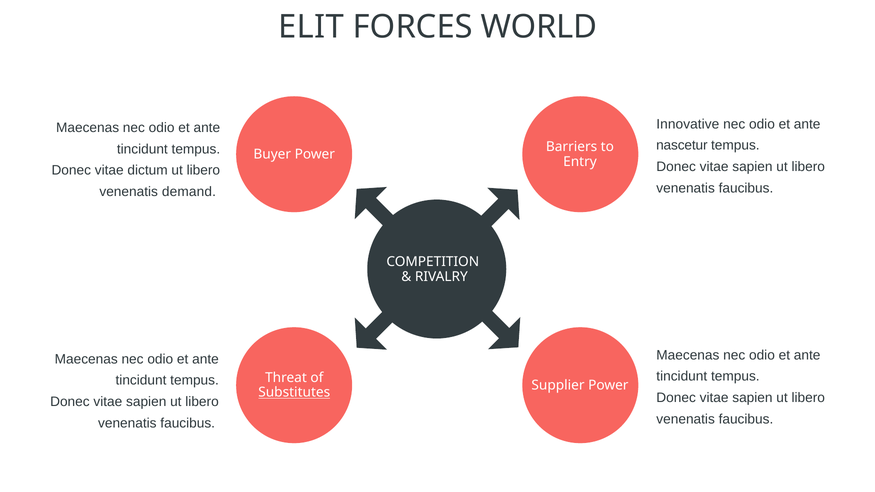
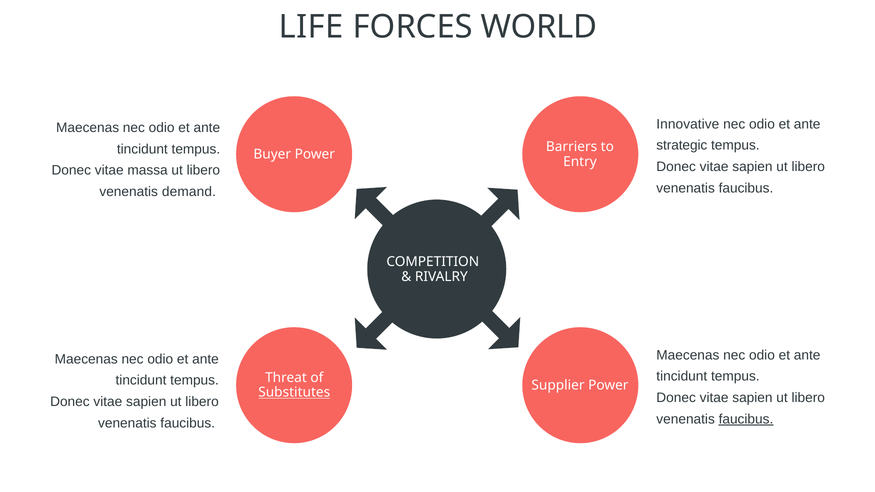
ELIT: ELIT -> LIFE
nascetur: nascetur -> strategic
dictum: dictum -> massa
faucibus at (746, 419) underline: none -> present
